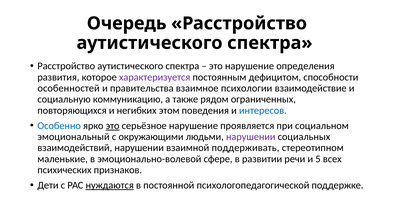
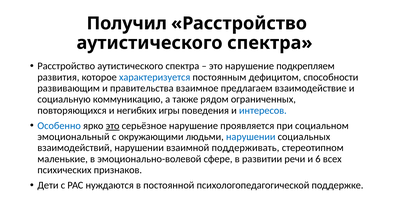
Очередь: Очередь -> Получил
определения: определения -> подкрепляем
характеризуется colour: purple -> blue
особенностей: особенностей -> развивающим
психологии: психологии -> предлагаем
этом: этом -> игры
нарушении at (251, 137) colour: purple -> blue
5: 5 -> 6
нуждаются underline: present -> none
